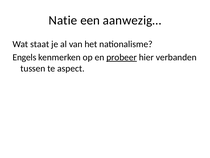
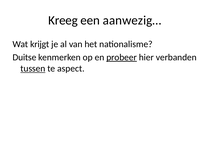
Natie: Natie -> Kreeg
staat: staat -> krijgt
Engels: Engels -> Duitse
tussen underline: none -> present
